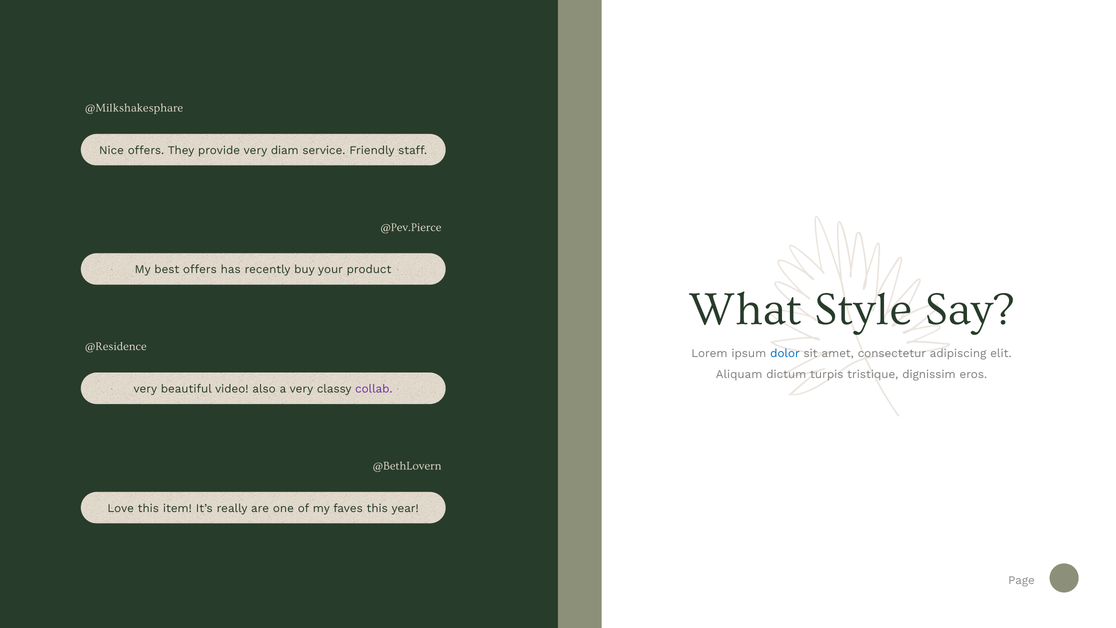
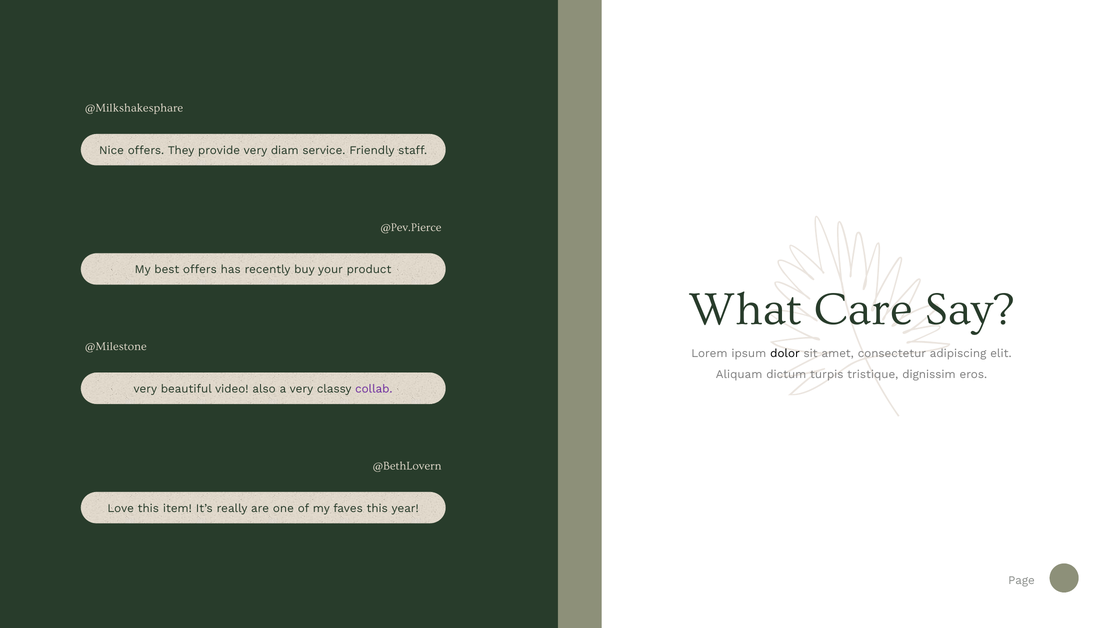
Style: Style -> Care
@Residence: @Residence -> @Milestone
dolor colour: blue -> black
